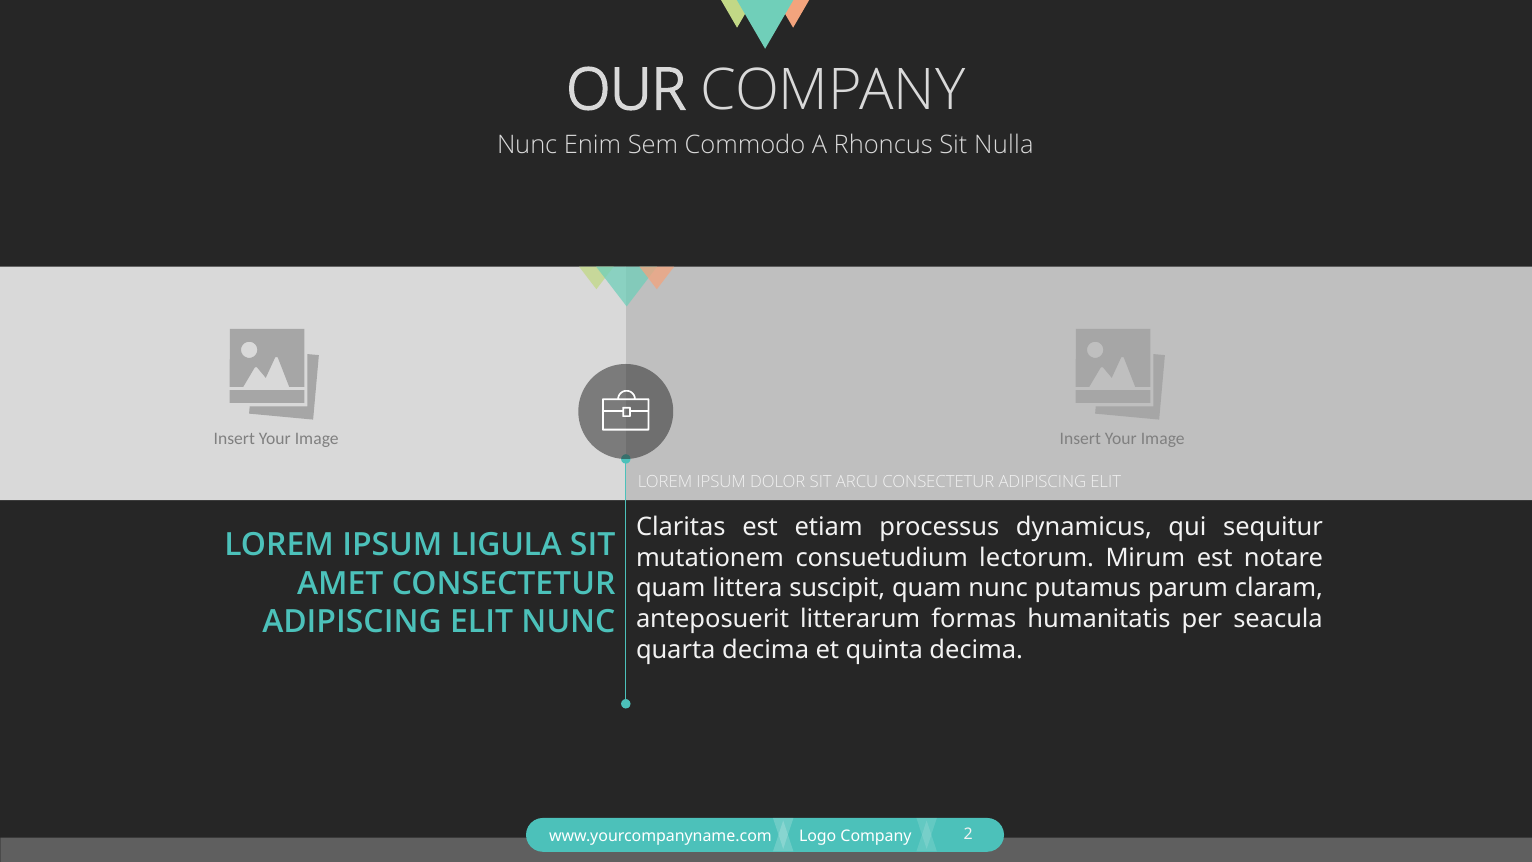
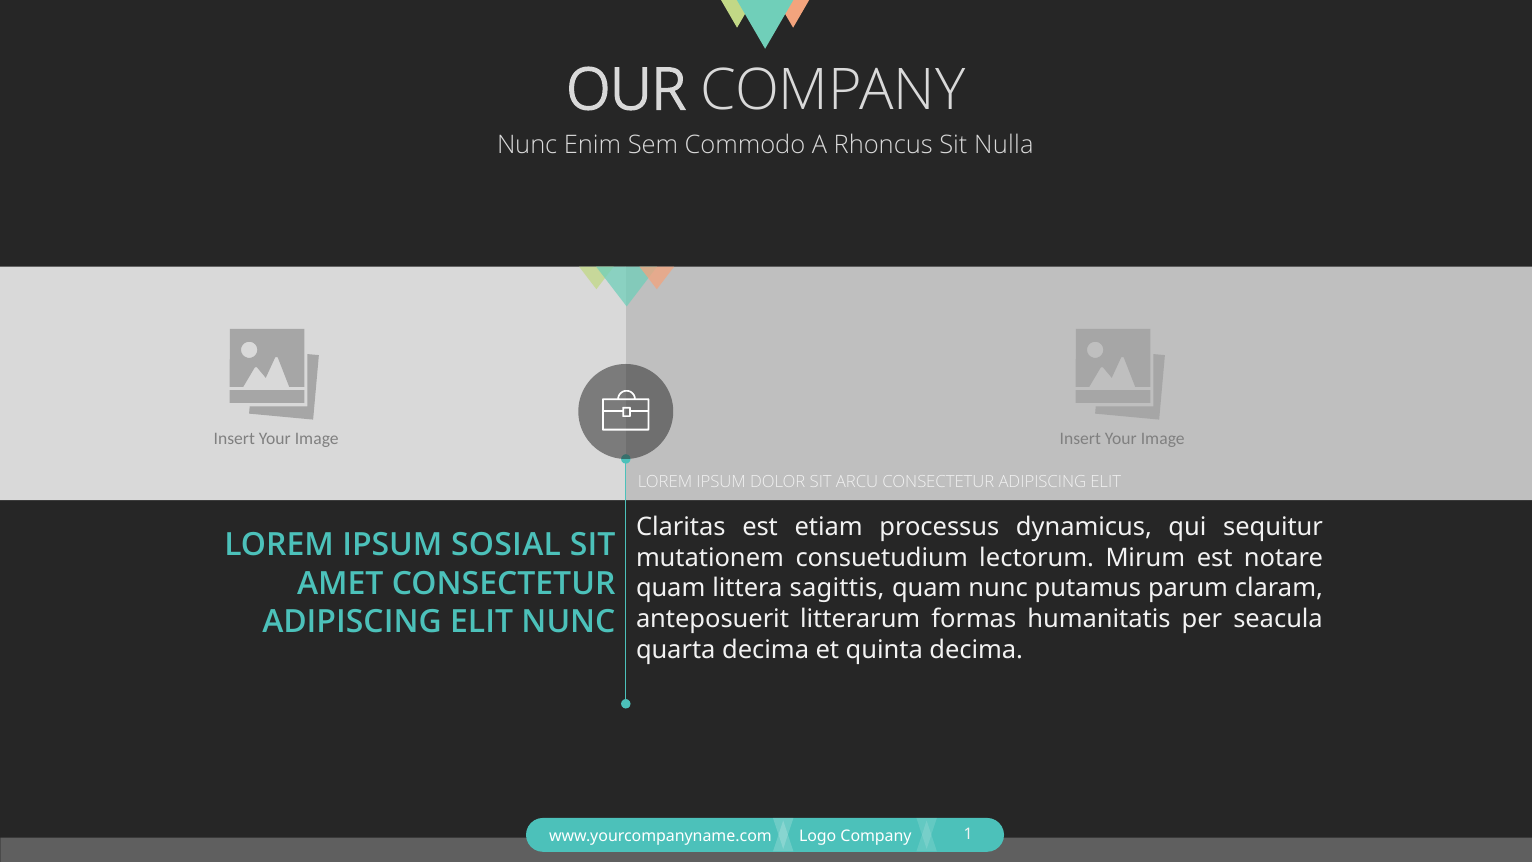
LIGULA: LIGULA -> SOSIAL
suscipit: suscipit -> sagittis
2: 2 -> 1
